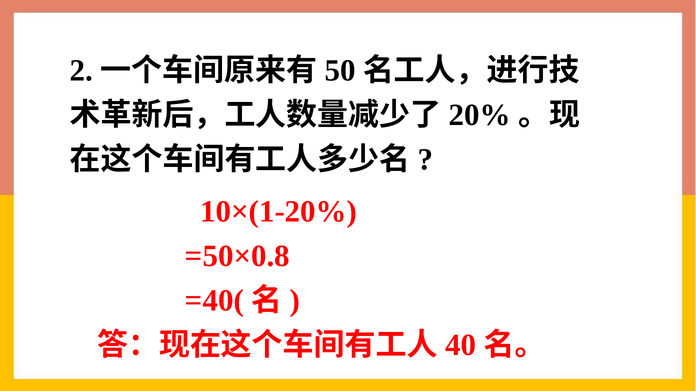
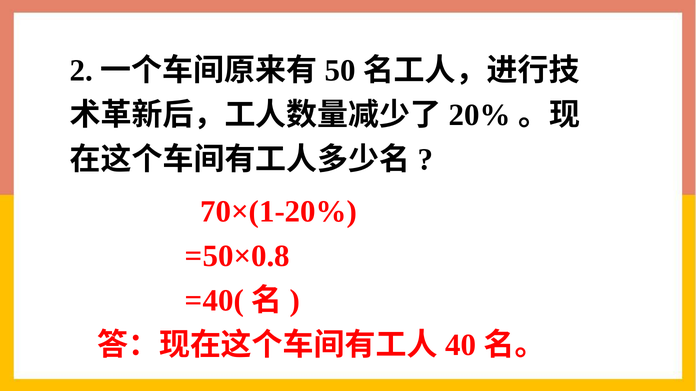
10×(1-20%: 10×(1-20% -> 70×(1-20%
